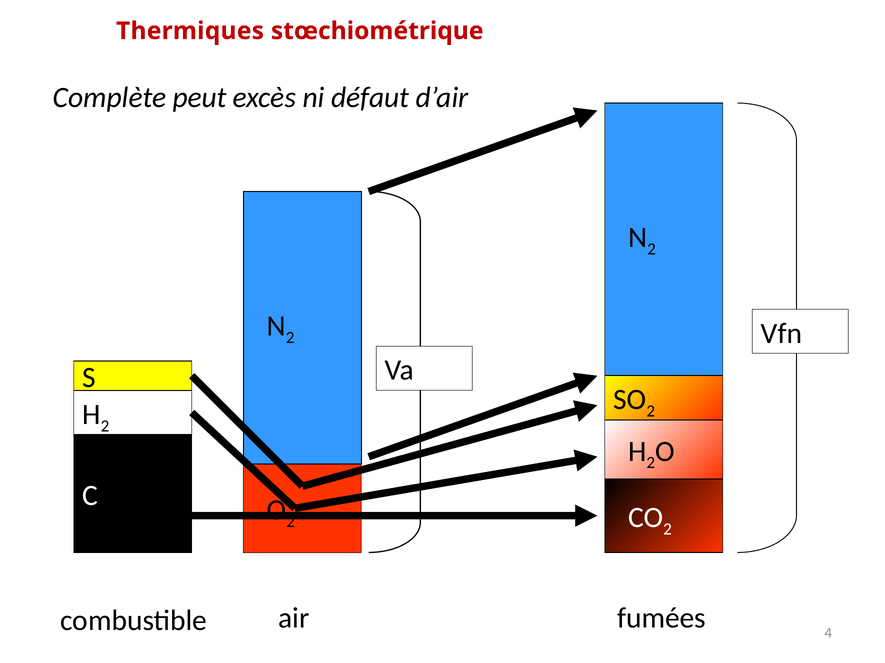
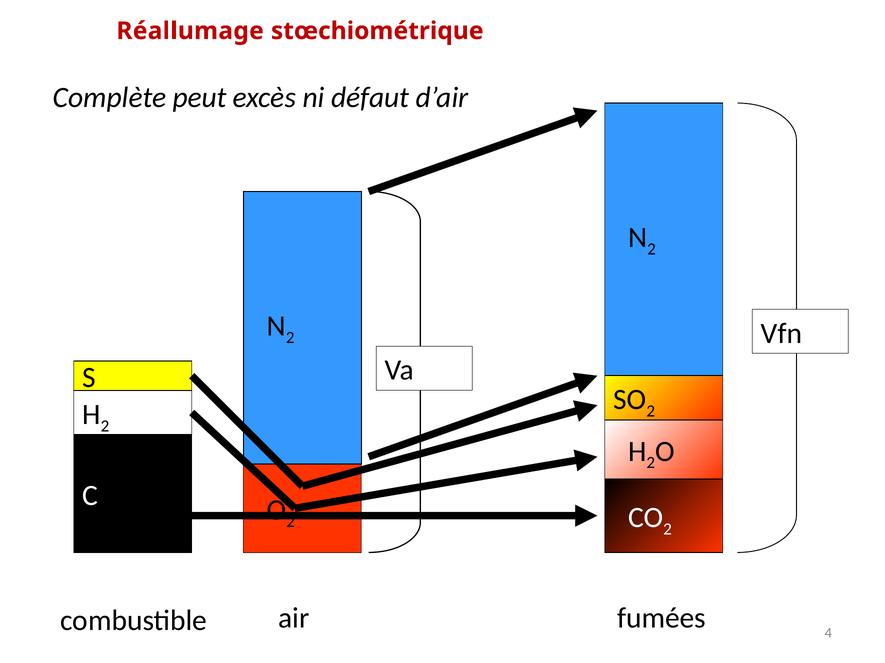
Thermiques: Thermiques -> Réallumage
